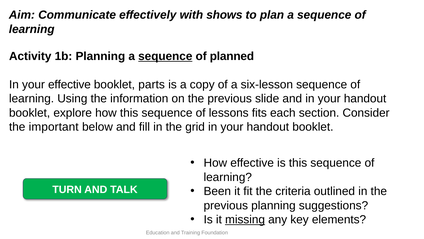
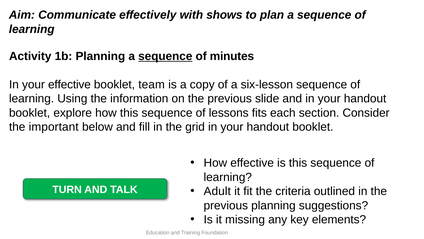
planned: planned -> minutes
parts: parts -> team
Been: Been -> Adult
missing underline: present -> none
